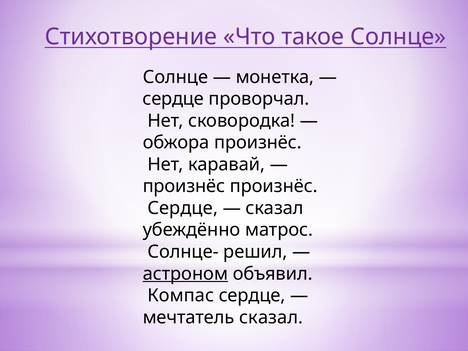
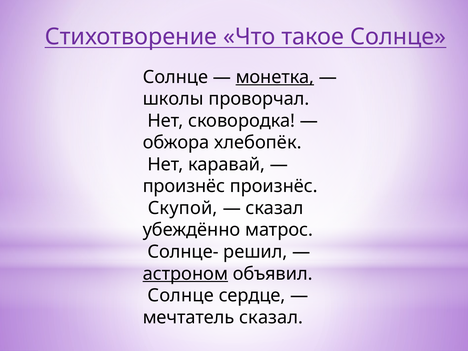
монетка underline: none -> present
сердце at (173, 99): сердце -> школы
обжора произнёс: произнёс -> хлебопёк
Сердце at (183, 208): Сердце -> Скупой
Компас at (181, 296): Компас -> Солнце
